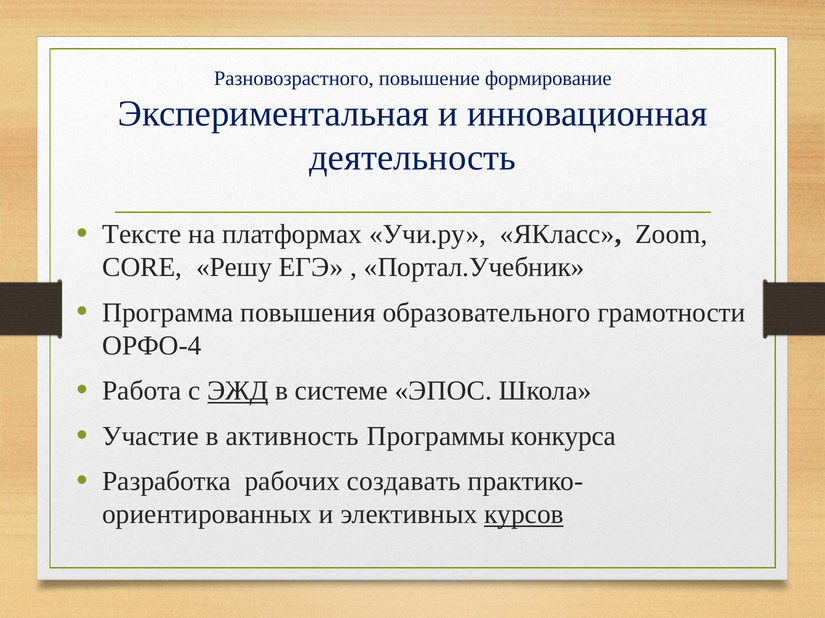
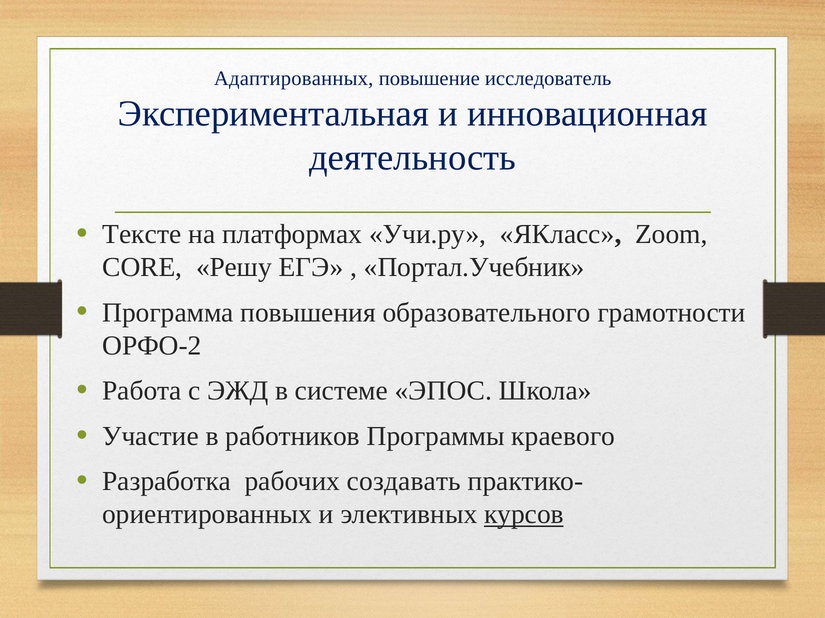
Разновозрастного: Разновозрастного -> Адаптированных
формирование: формирование -> исследователь
ОРФО-4: ОРФО-4 -> ОРФО-2
ЭЖД underline: present -> none
активность: активность -> работников
конкурсa: конкурсa -> краевого
